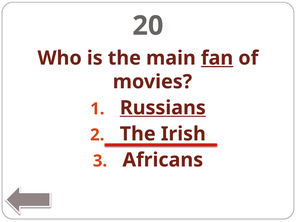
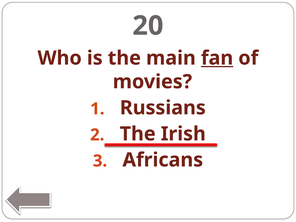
Russians underline: present -> none
